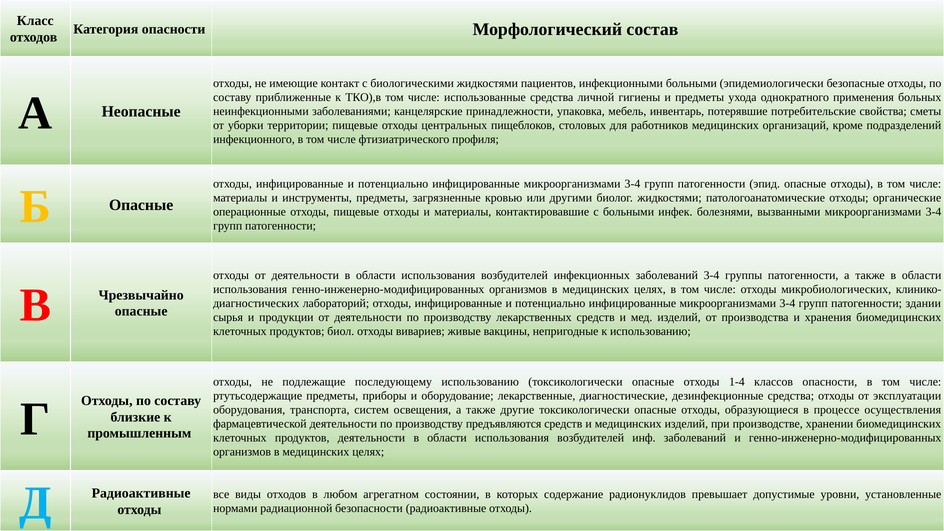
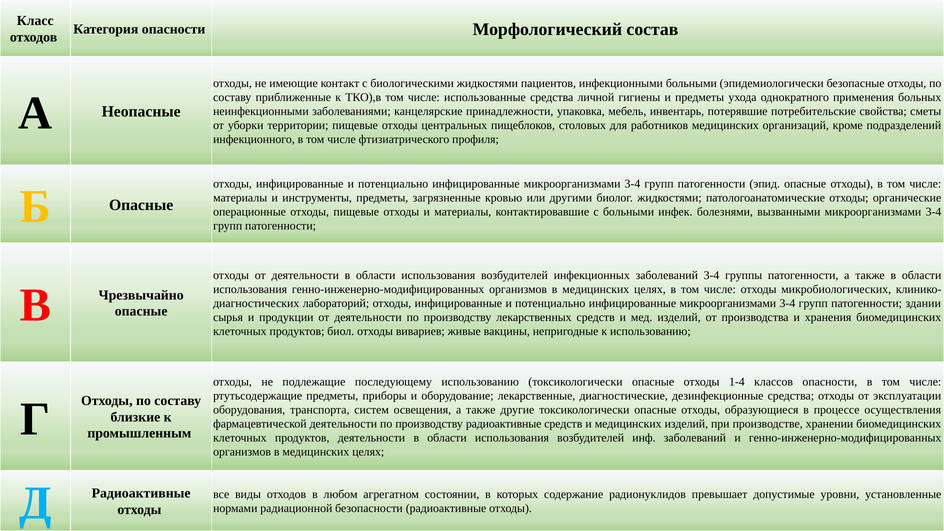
производству предъявляются: предъявляются -> радиоактивные
